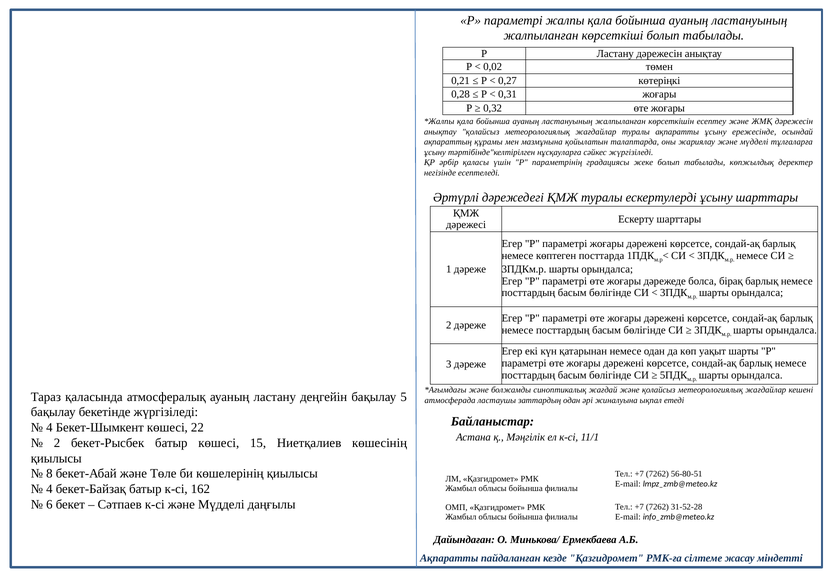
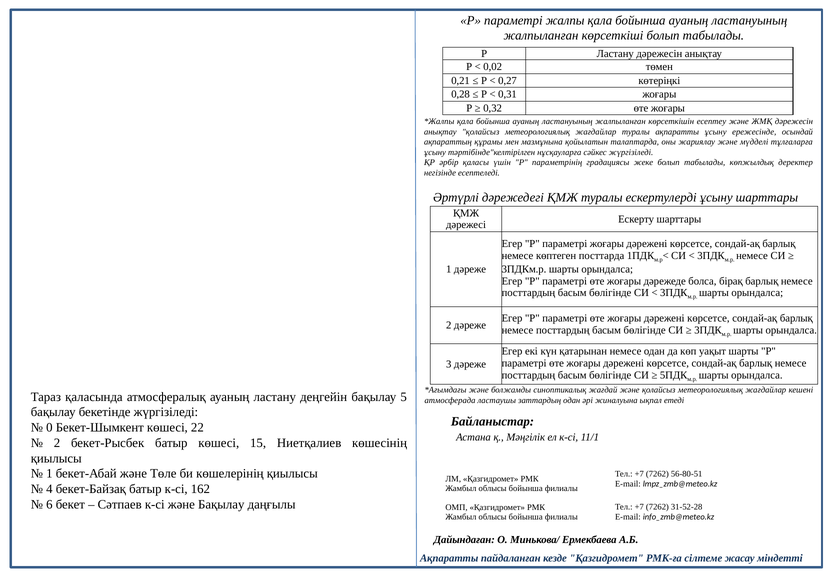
4 at (49, 427): 4 -> 0
8 at (49, 473): 8 -> 1
к-сі және Мүдделі: Мүдделі -> Бақылау
